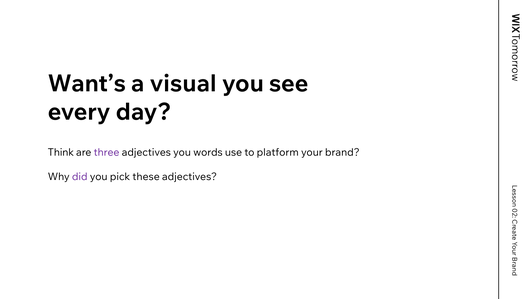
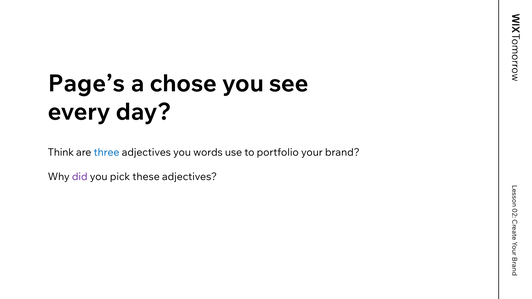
Want’s: Want’s -> Page’s
visual: visual -> chose
three colour: purple -> blue
platform: platform -> portfolio
